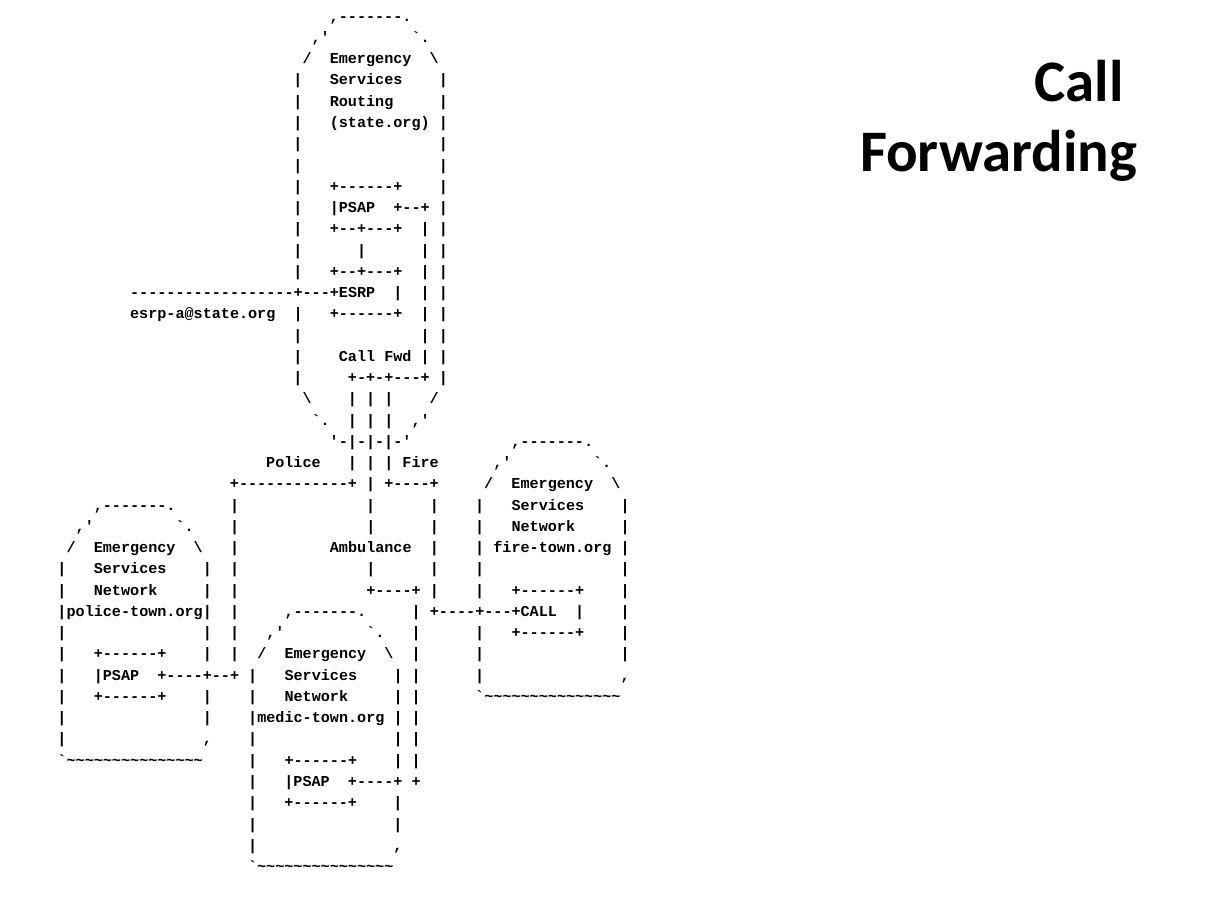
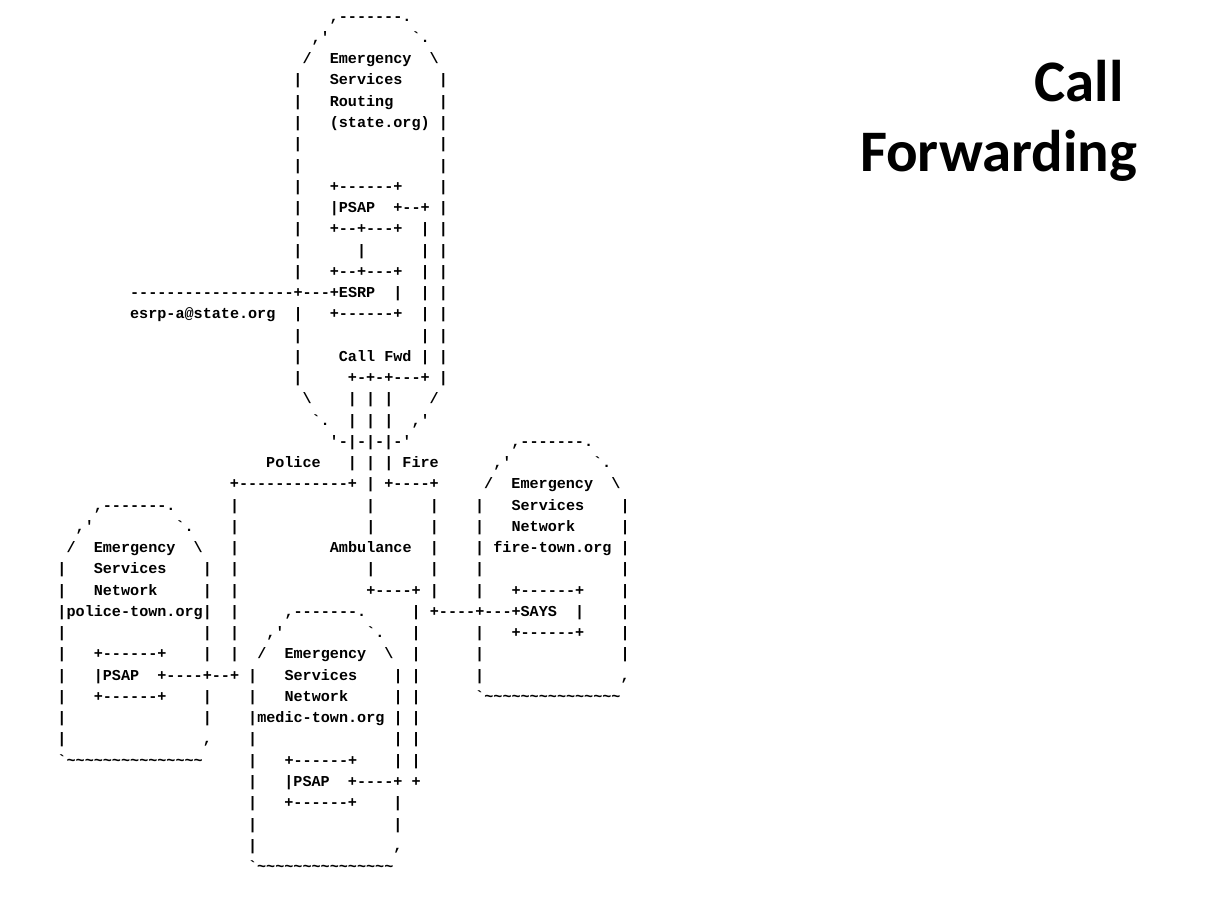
+----+---+CALL: +----+---+CALL -> +----+---+SAYS
